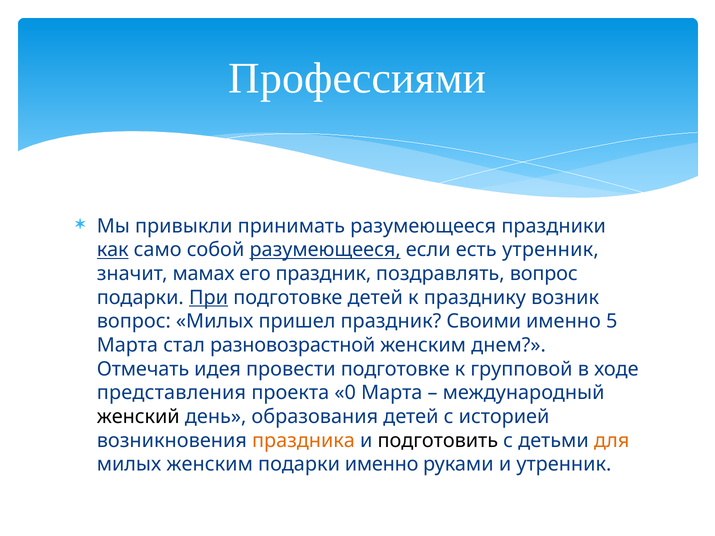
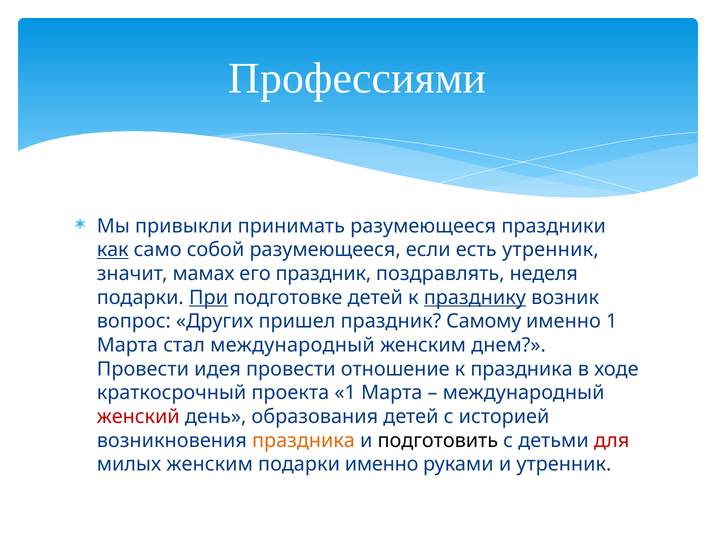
разумеющееся at (325, 250) underline: present -> none
поздравлять вопрос: вопрос -> неделя
празднику underline: none -> present
вопрос Милых: Милых -> Других
Своими: Своими -> Самому
именно 5: 5 -> 1
стал разновозрастной: разновозрастной -> международный
Отмечать at (143, 369): Отмечать -> Провести
провести подготовке: подготовке -> отношение
к групповой: групповой -> праздника
представления: представления -> краткосрочный
проекта 0: 0 -> 1
женский colour: black -> red
для colour: orange -> red
